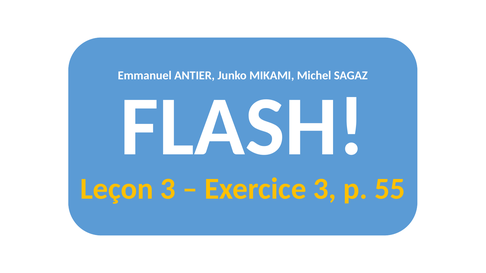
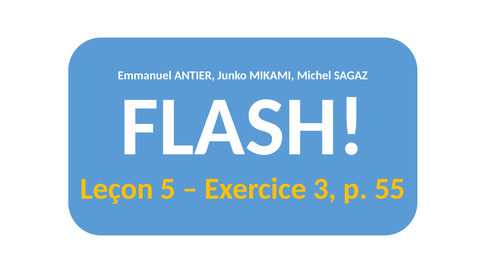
Leçon 3: 3 -> 5
